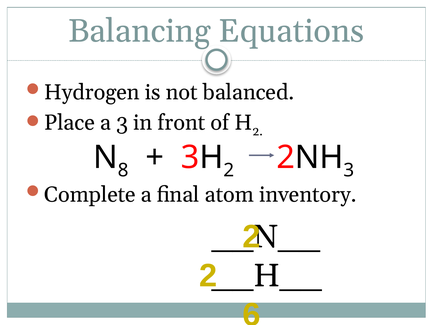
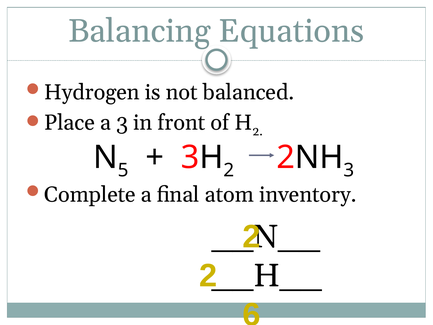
8: 8 -> 5
